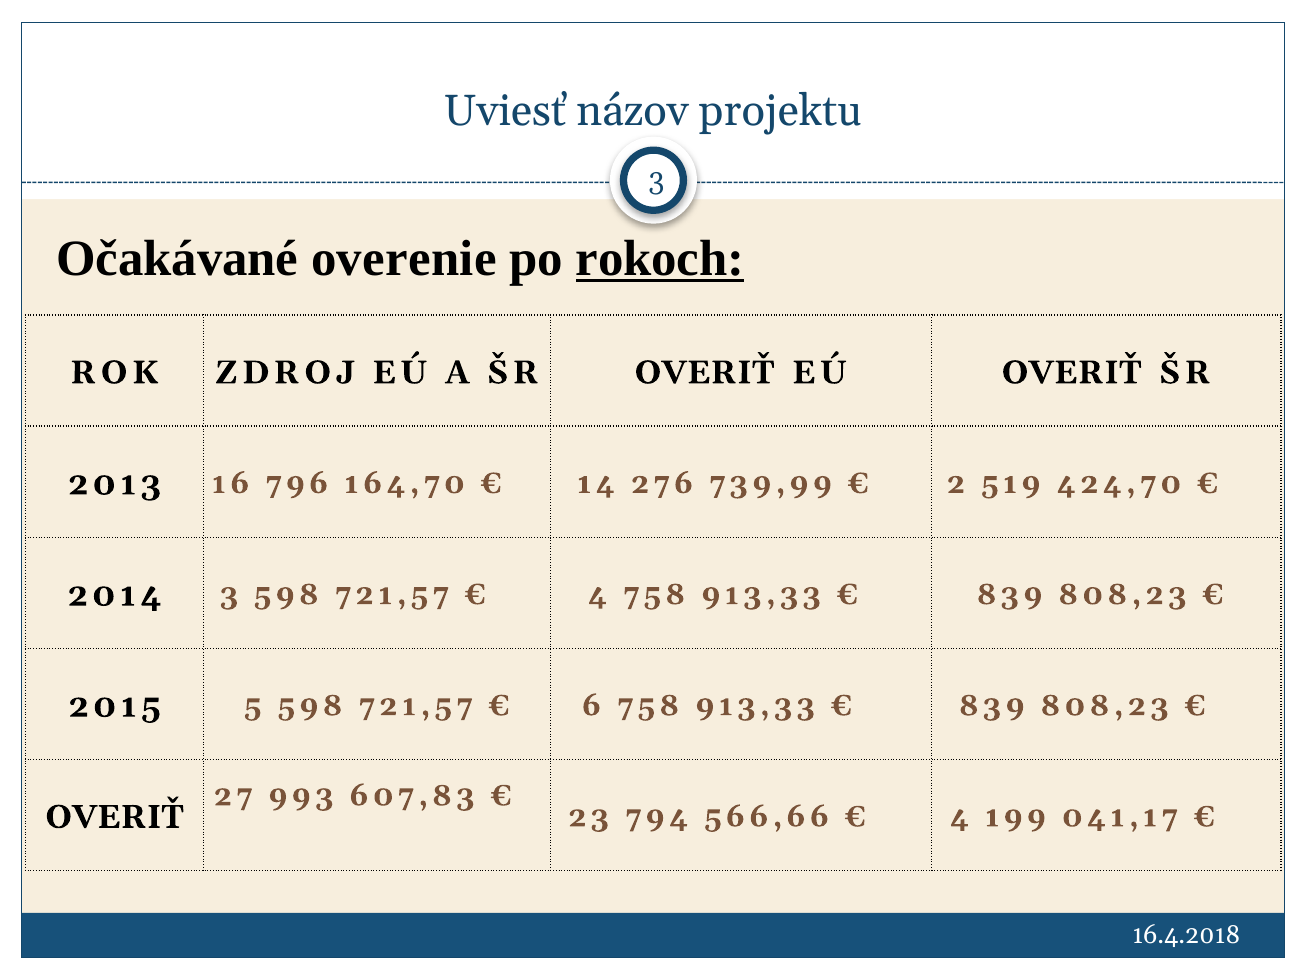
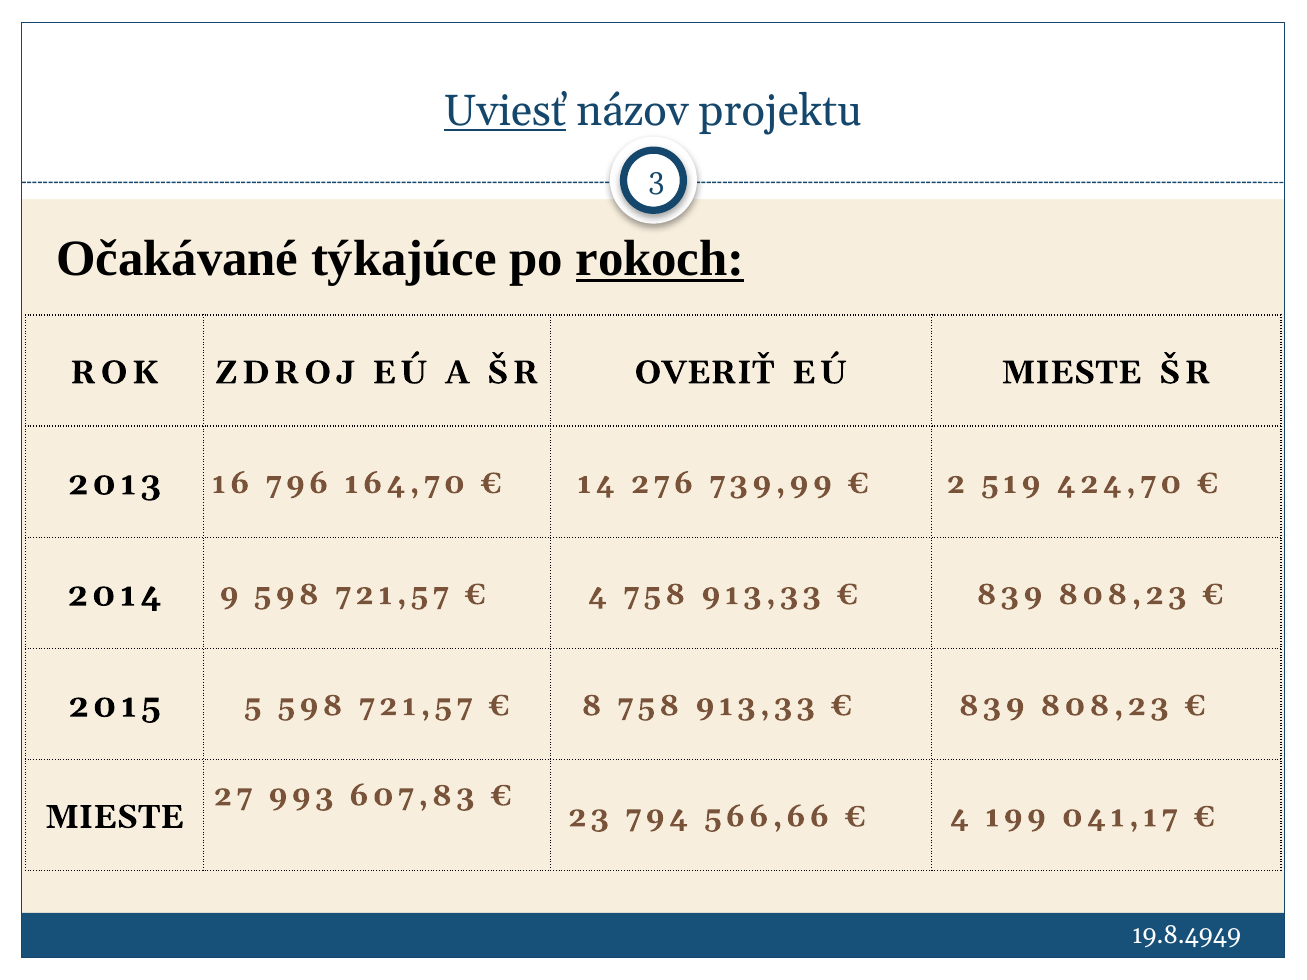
Uviesť underline: none -> present
overenie: overenie -> týkajúce
EÚ OVERIŤ: OVERIŤ -> MIESTE
2014 3: 3 -> 9
6: 6 -> 8
OVERIŤ at (115, 817): OVERIŤ -> MIESTE
16.4.2018: 16.4.2018 -> 19.8.4949
